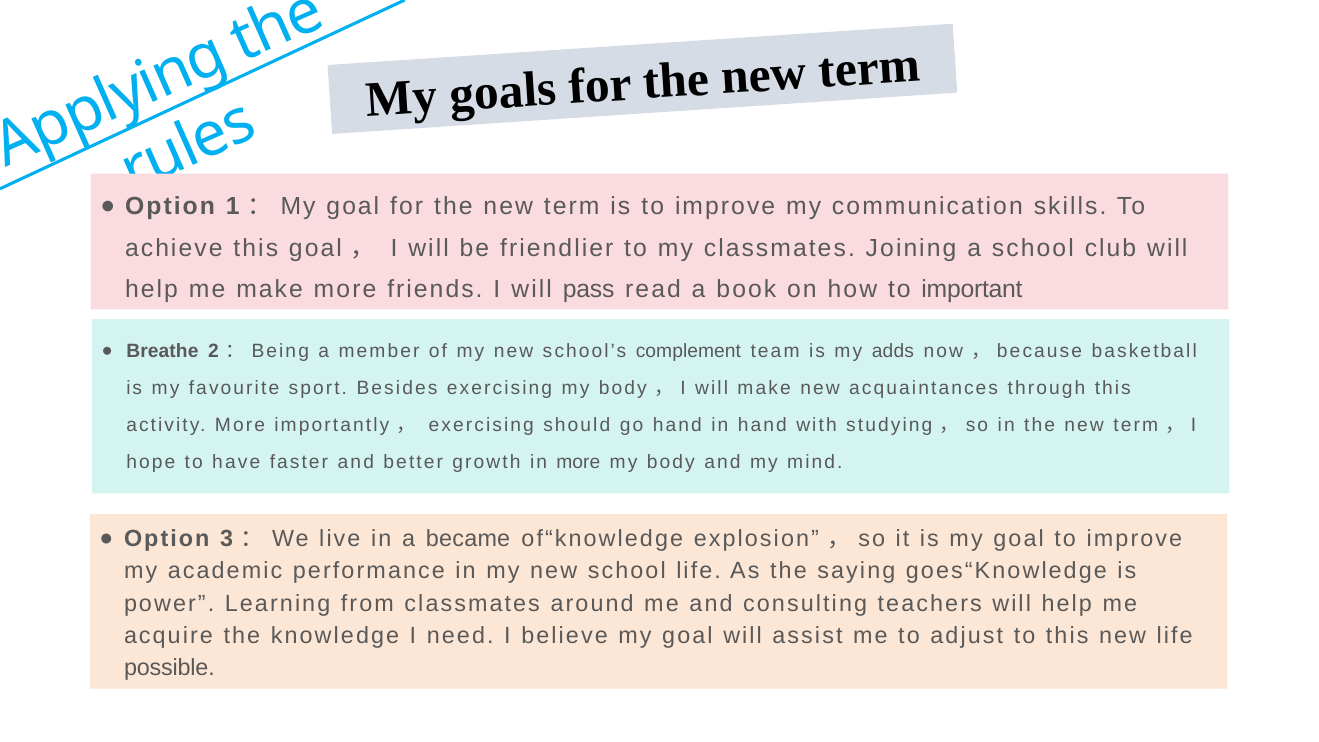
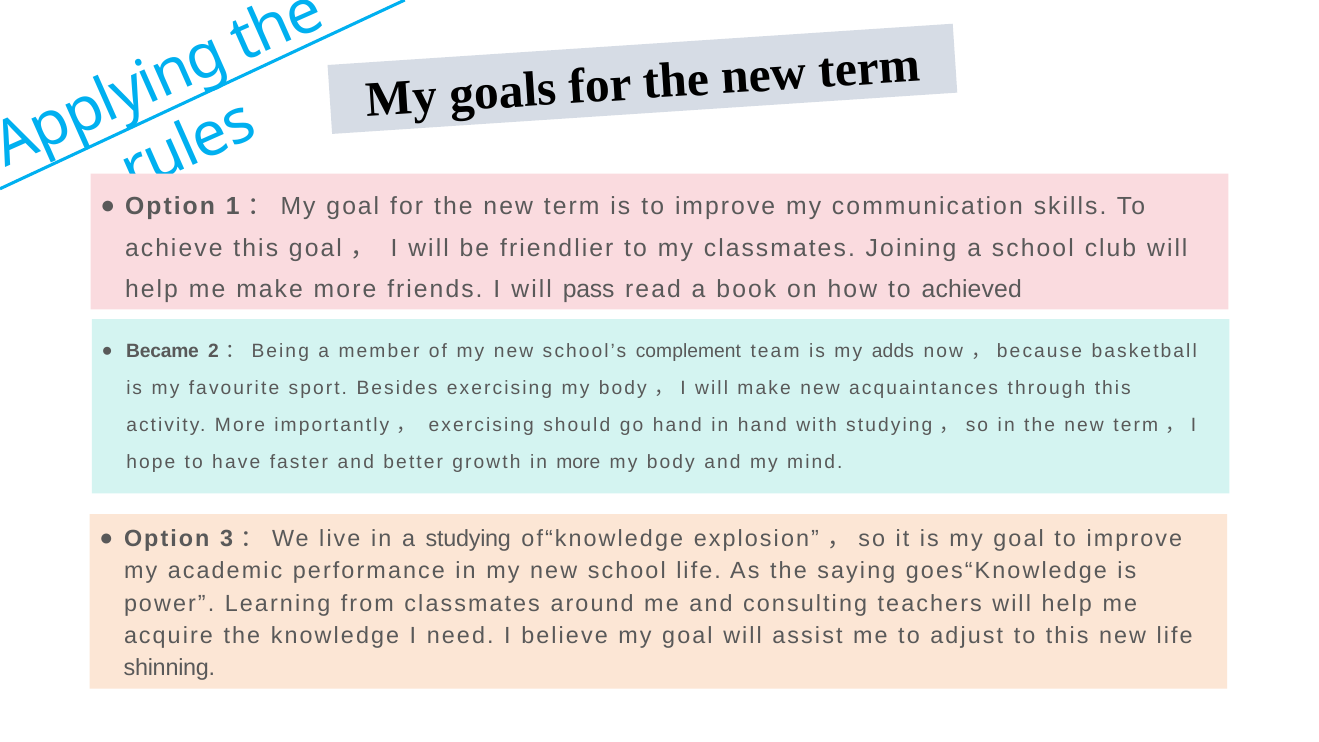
important: important -> achieved
Breathe: Breathe -> Became
a became: became -> studying
possible: possible -> shinning
